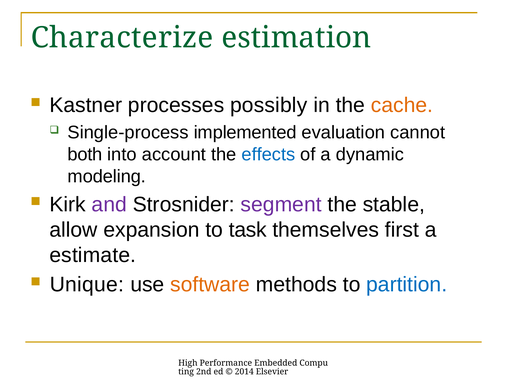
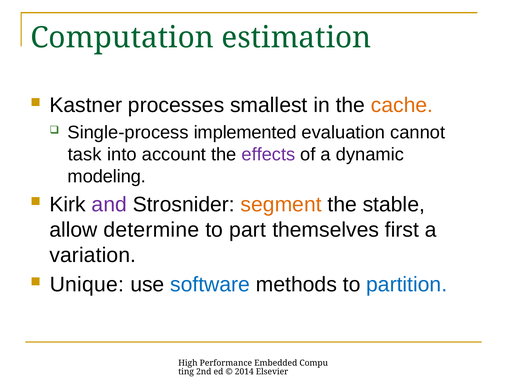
Characterize: Characterize -> Computation
possibly: possibly -> smallest
both: both -> task
effects colour: blue -> purple
segment colour: purple -> orange
expansion: expansion -> determine
task: task -> part
estimate: estimate -> variation
software colour: orange -> blue
